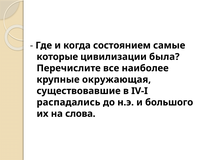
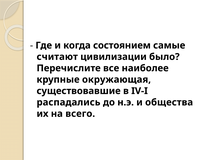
которые: которые -> считают
была: была -> было
большого: большого -> общества
слова: слова -> всего
